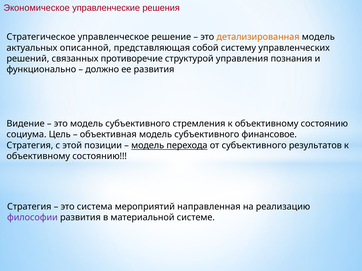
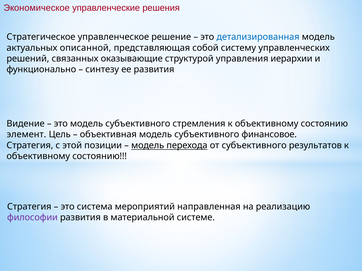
детализированная colour: orange -> blue
противоречие: противоречие -> оказывающие
познания: познания -> иерархии
должно: должно -> синтезу
социума: социума -> элемент
